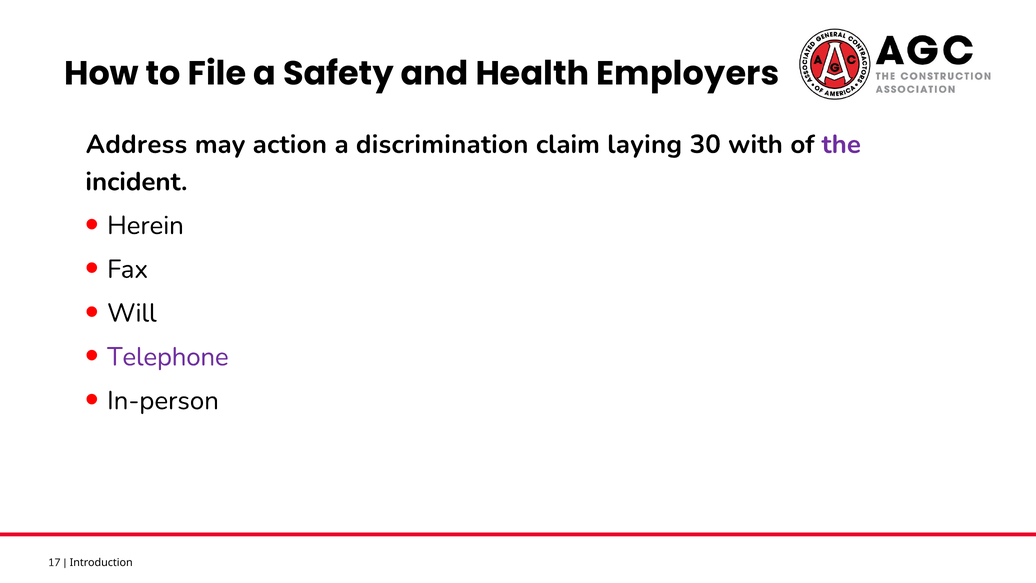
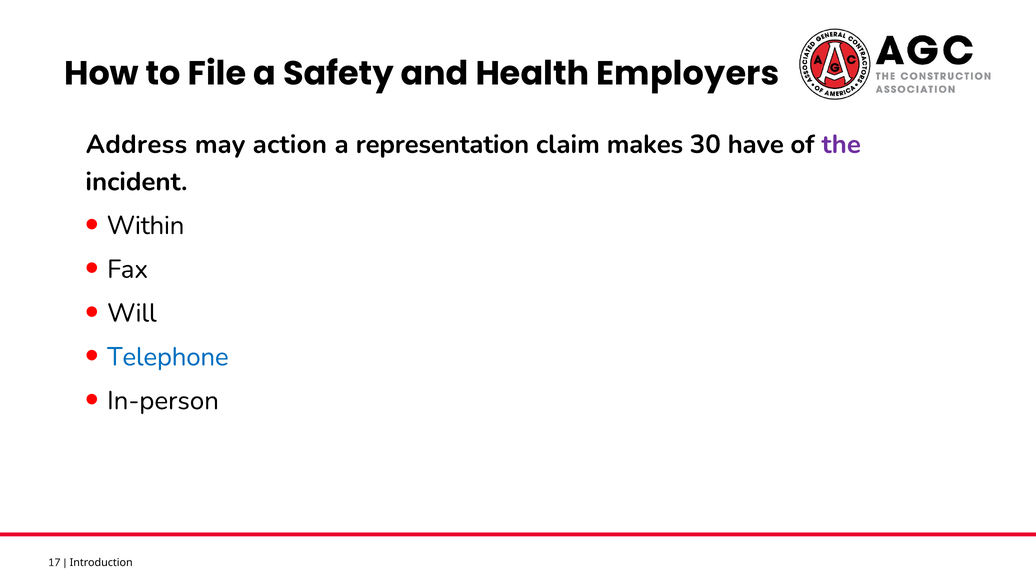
discrimination: discrimination -> representation
laying: laying -> makes
with: with -> have
Herein: Herein -> Within
Telephone colour: purple -> blue
